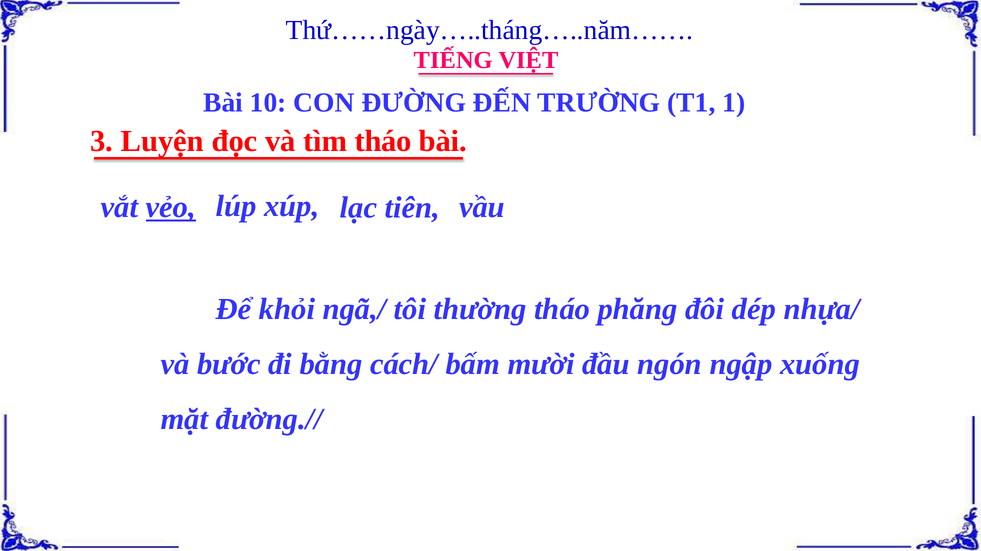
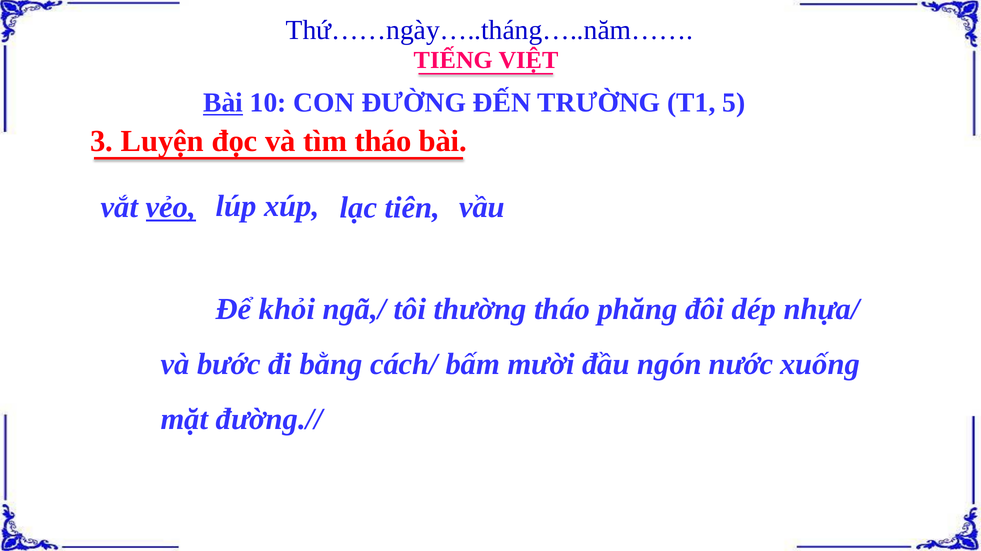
Bài at (223, 103) underline: none -> present
1: 1 -> 5
ngập: ngập -> nước
